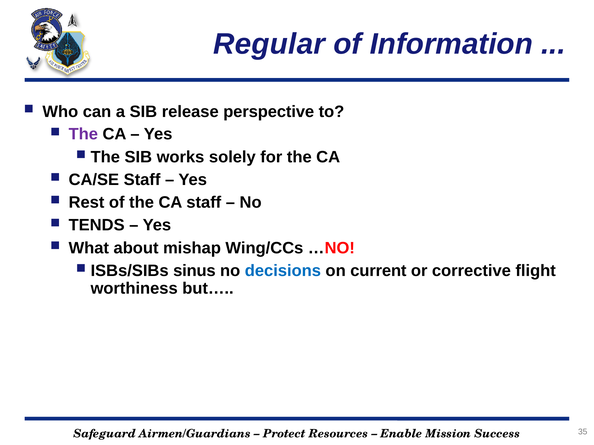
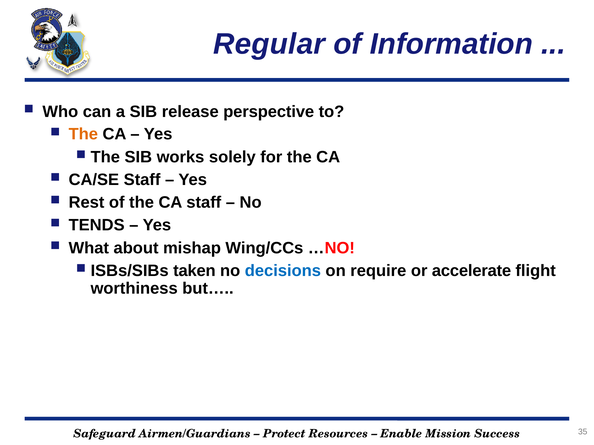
The at (83, 134) colour: purple -> orange
sinus: sinus -> taken
current: current -> require
corrective: corrective -> accelerate
